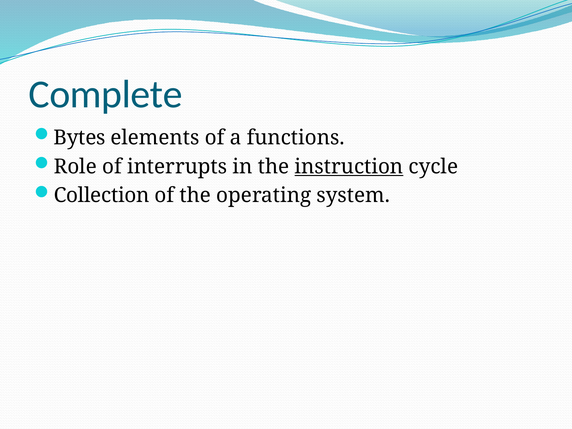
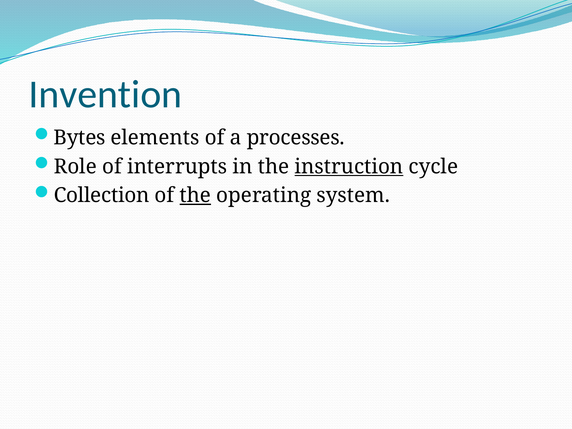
Complete: Complete -> Invention
functions: functions -> processes
the at (195, 196) underline: none -> present
